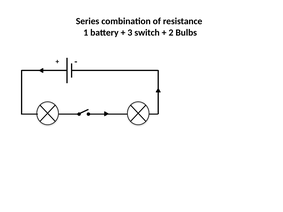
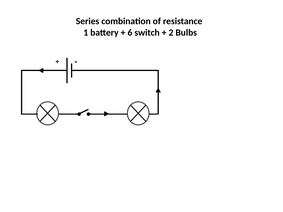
3: 3 -> 6
